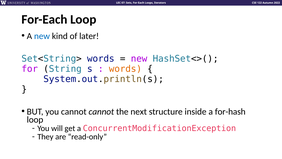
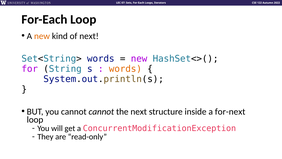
new at (42, 36) colour: blue -> orange
of later: later -> next
for-hash: for-hash -> for-next
